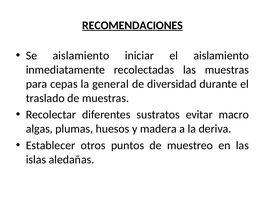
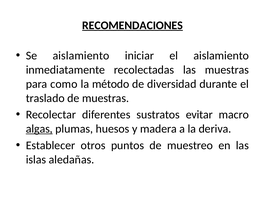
cepas: cepas -> como
general: general -> método
algas underline: none -> present
